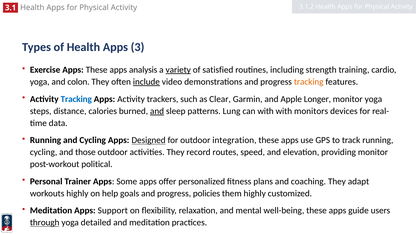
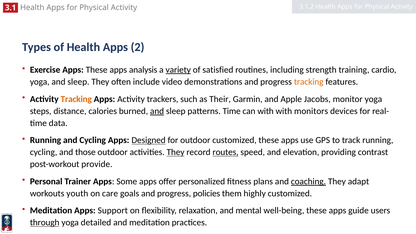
3: 3 -> 2
yoga and colon: colon -> sleep
include underline: present -> none
Tracking at (76, 99) colour: blue -> orange
Clear: Clear -> Their
Longer: Longer -> Jacobs
patterns Lung: Lung -> Time
outdoor integration: integration -> customized
They at (176, 152) underline: none -> present
routes underline: none -> present
providing monitor: monitor -> contrast
political: political -> provide
coaching underline: none -> present
workouts highly: highly -> youth
help: help -> care
